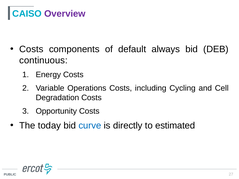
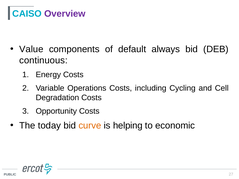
Costs at (31, 49): Costs -> Value
curve colour: blue -> orange
directly: directly -> helping
estimated: estimated -> economic
